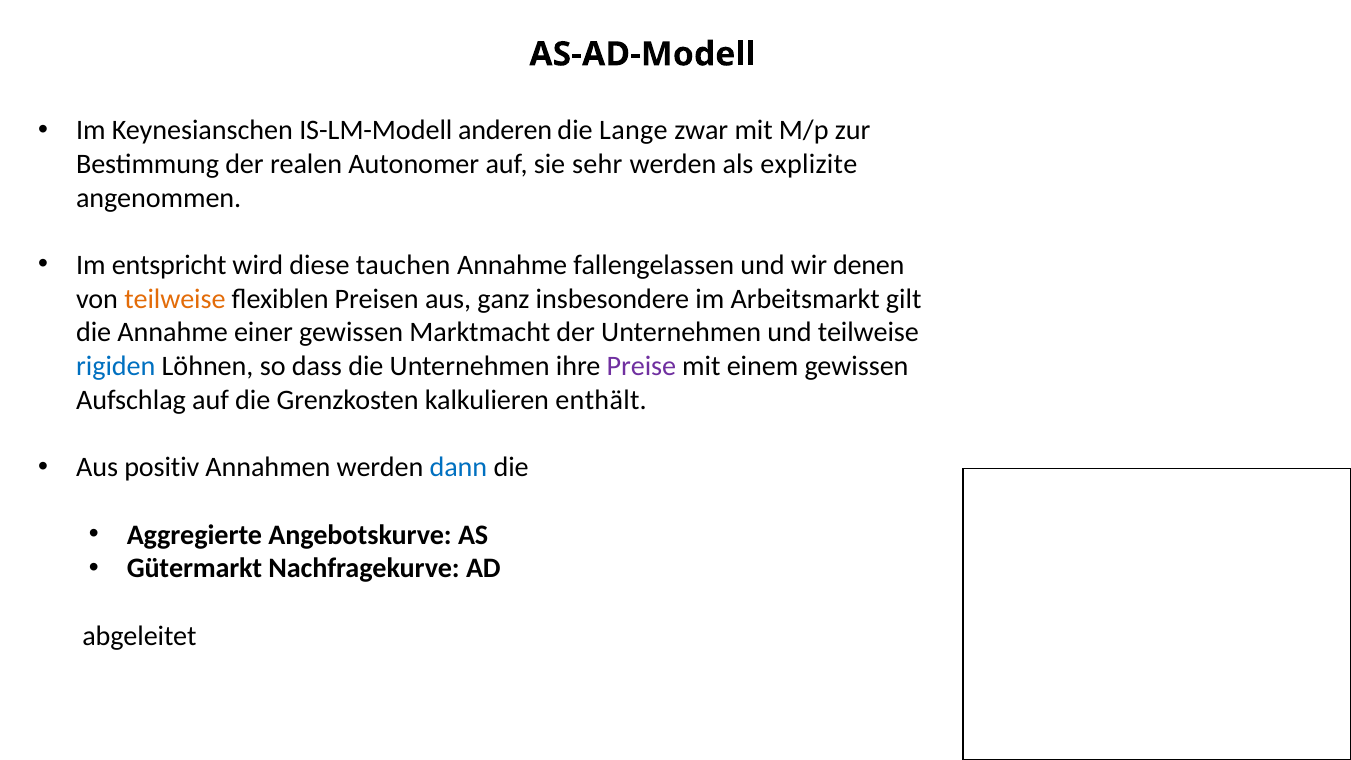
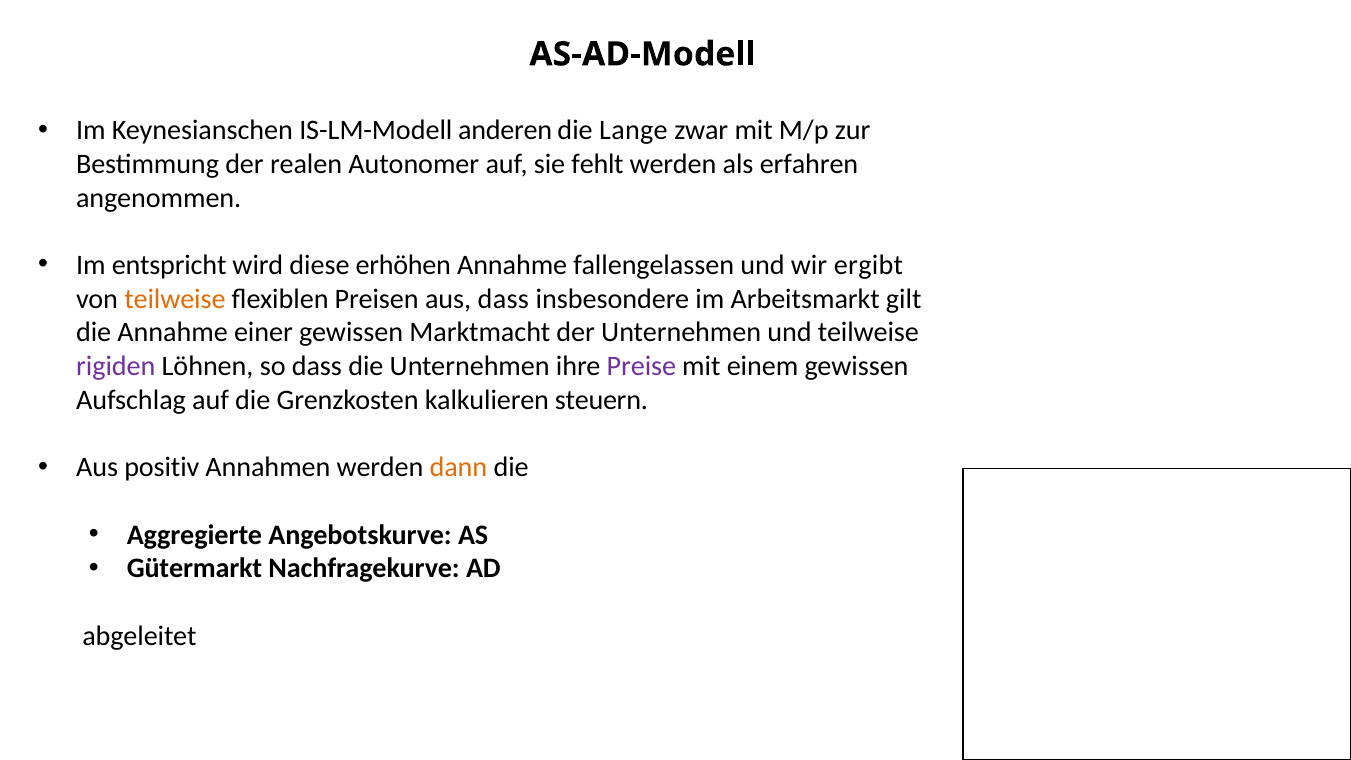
sehr: sehr -> fehlt
explizite: explizite -> erfahren
tauchen: tauchen -> erhöhen
denen: denen -> ergibt
aus ganz: ganz -> dass
rigiden colour: blue -> purple
enthält: enthält -> steuern
dann colour: blue -> orange
